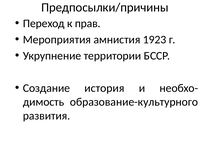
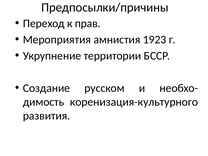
история: история -> русском
образование-культурного: образование-культурного -> коренизация-культурного
